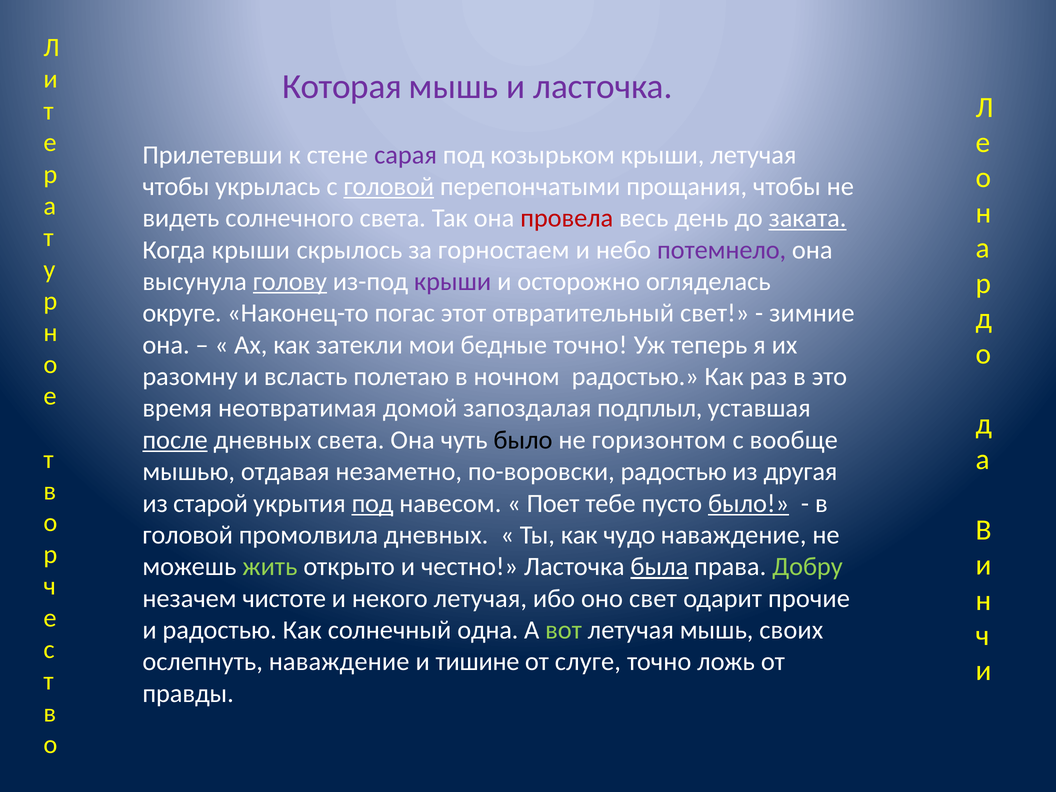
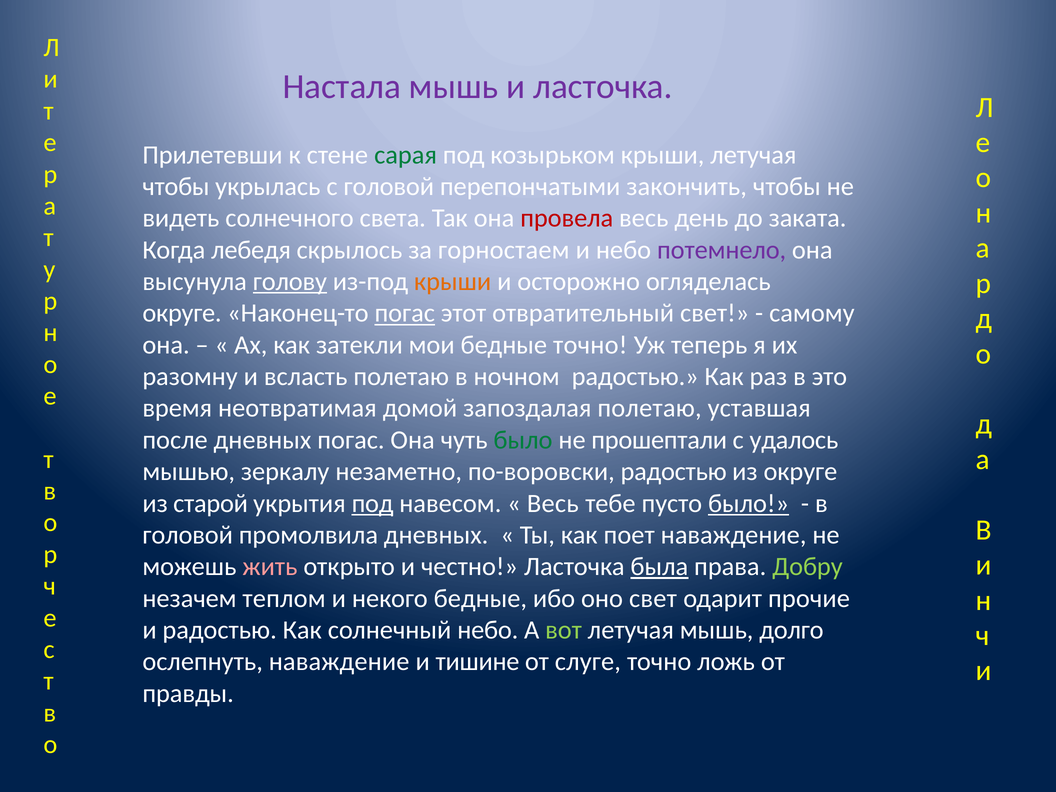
Которая: Которая -> Настала
сарая colour: purple -> green
головой at (389, 187) underline: present -> none
прощания: прощания -> закончить
заката underline: present -> none
Когда крыши: крыши -> лебедя
крыши at (453, 282) colour: purple -> orange
погас at (405, 313) underline: none -> present
зимние: зимние -> самому
запоздалая подплыл: подплыл -> полетаю
после underline: present -> none
дневных света: света -> погас
было at (523, 440) colour: black -> green
горизонтом: горизонтом -> прошептали
вообще: вообще -> удалось
отдавая: отдавая -> зеркалу
из другая: другая -> округе
Поет at (553, 503): Поет -> Весь
чудо: чудо -> поет
жить colour: light green -> pink
чистоте: чистоте -> теплом
некого летучая: летучая -> бедные
солнечный одна: одна -> небо
своих: своих -> долго
